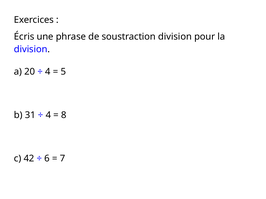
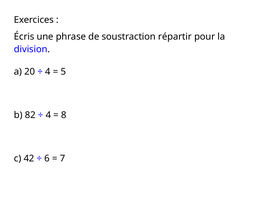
soustraction division: division -> répartir
31: 31 -> 82
